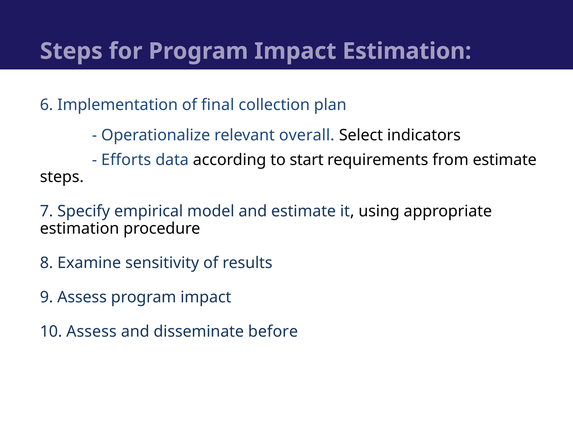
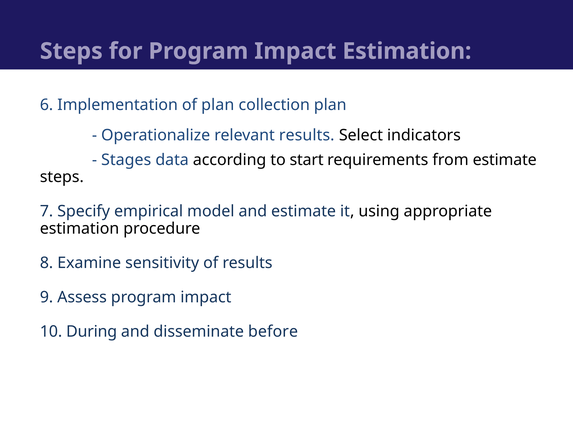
of final: final -> plan
relevant overall: overall -> results
Efforts: Efforts -> Stages
10 Assess: Assess -> During
